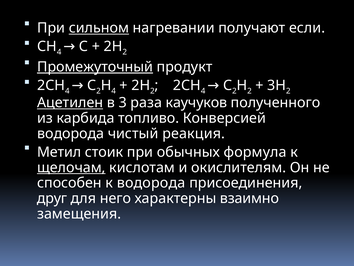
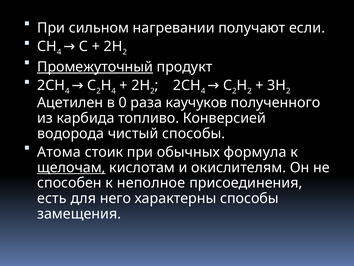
сильном underline: present -> none
Ацетилен underline: present -> none
3: 3 -> 0
чистый реакция: реакция -> способы
Метил: Метил -> Атома
к водорода: водорода -> неполное
друг: друг -> есть
характерны взаимно: взаимно -> способы
